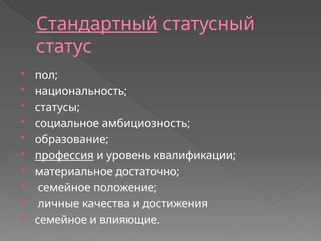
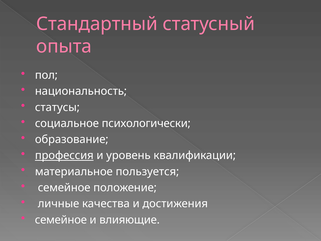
Стандартный underline: present -> none
статус: статус -> опыта
амбициозность: амбициозность -> психологически
достаточно: достаточно -> пользуется
